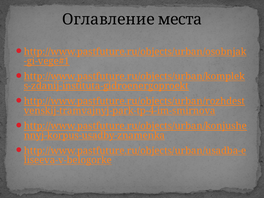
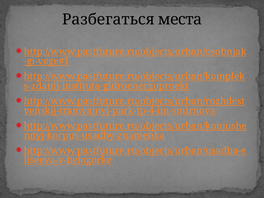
Оглавление: Оглавление -> Разбегаться
